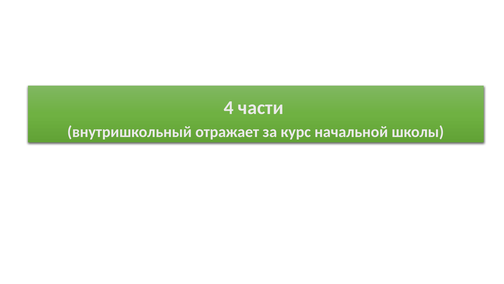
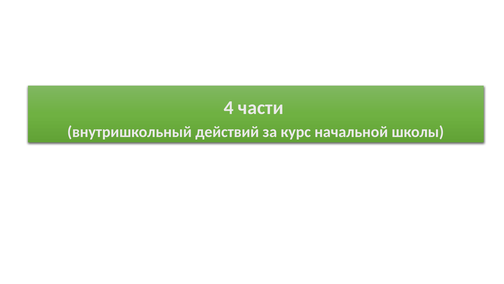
отражает: отражает -> действий
